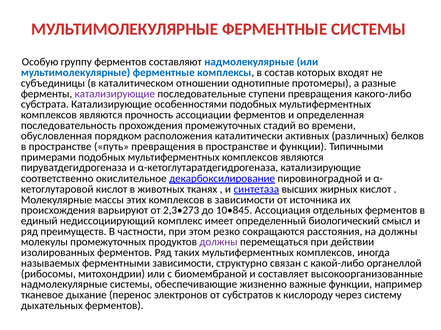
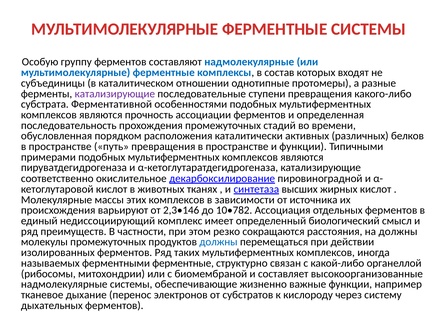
субстрата Катализирующие: Катализирующие -> Ферментативной
2,3•273: 2,3•273 -> 2,3•146
10•845: 10•845 -> 10•782
должны at (218, 243) colour: purple -> blue
ферментными зависимости: зависимости -> ферментные
